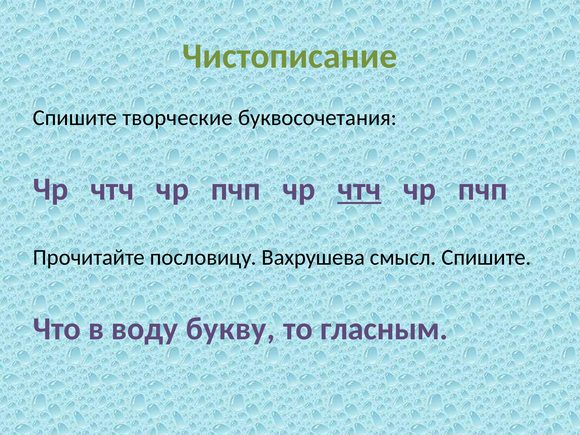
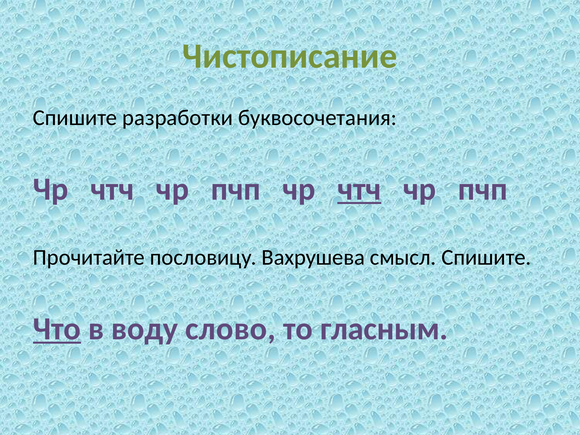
творческие: творческие -> разработки
Что underline: none -> present
букву: букву -> слово
